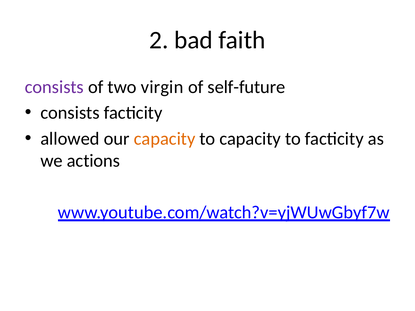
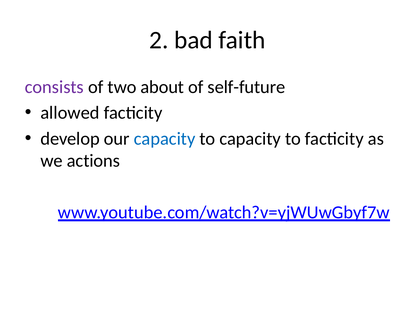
virgin: virgin -> about
consists at (70, 113): consists -> allowed
allowed: allowed -> develop
capacity at (165, 139) colour: orange -> blue
